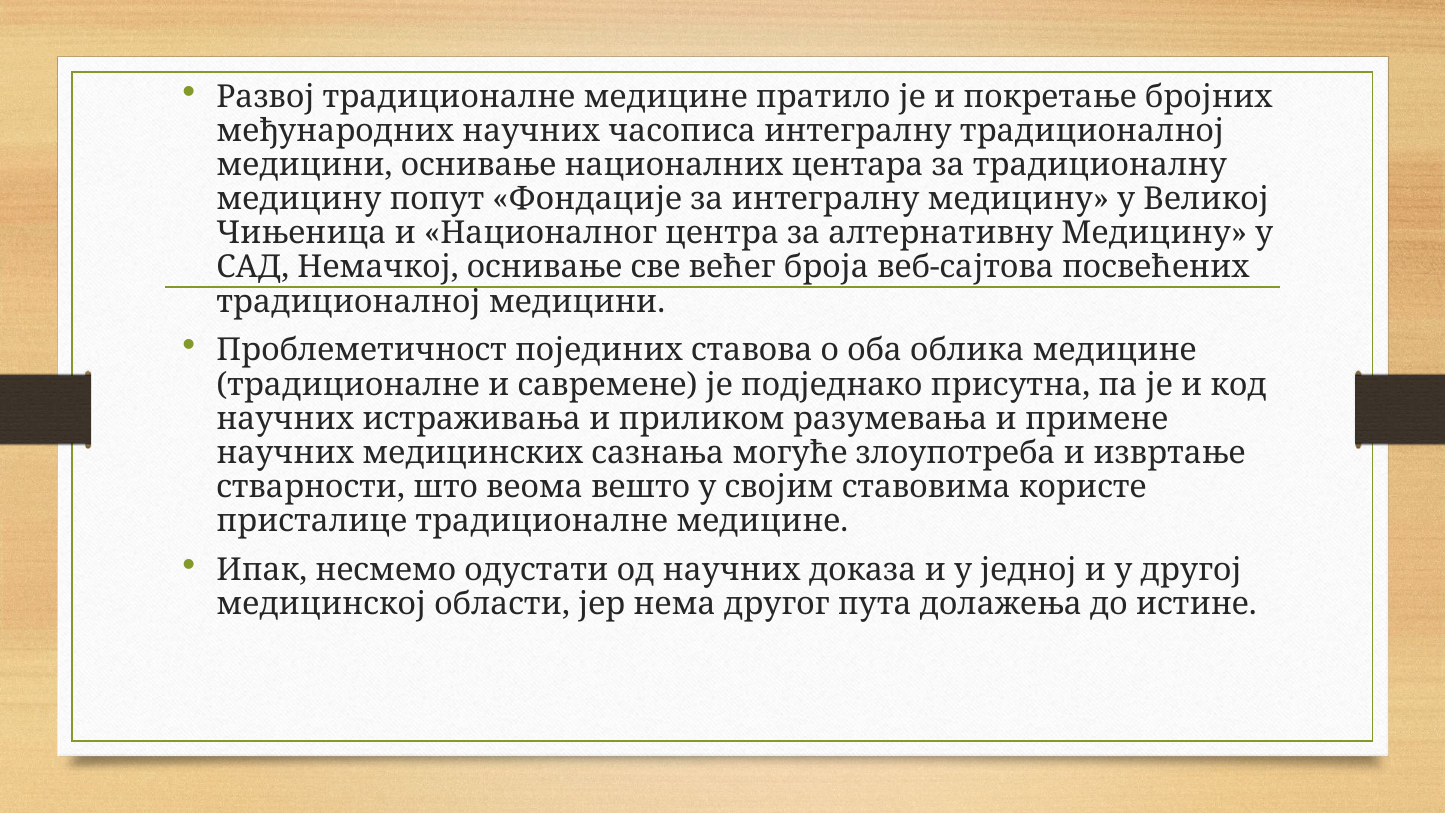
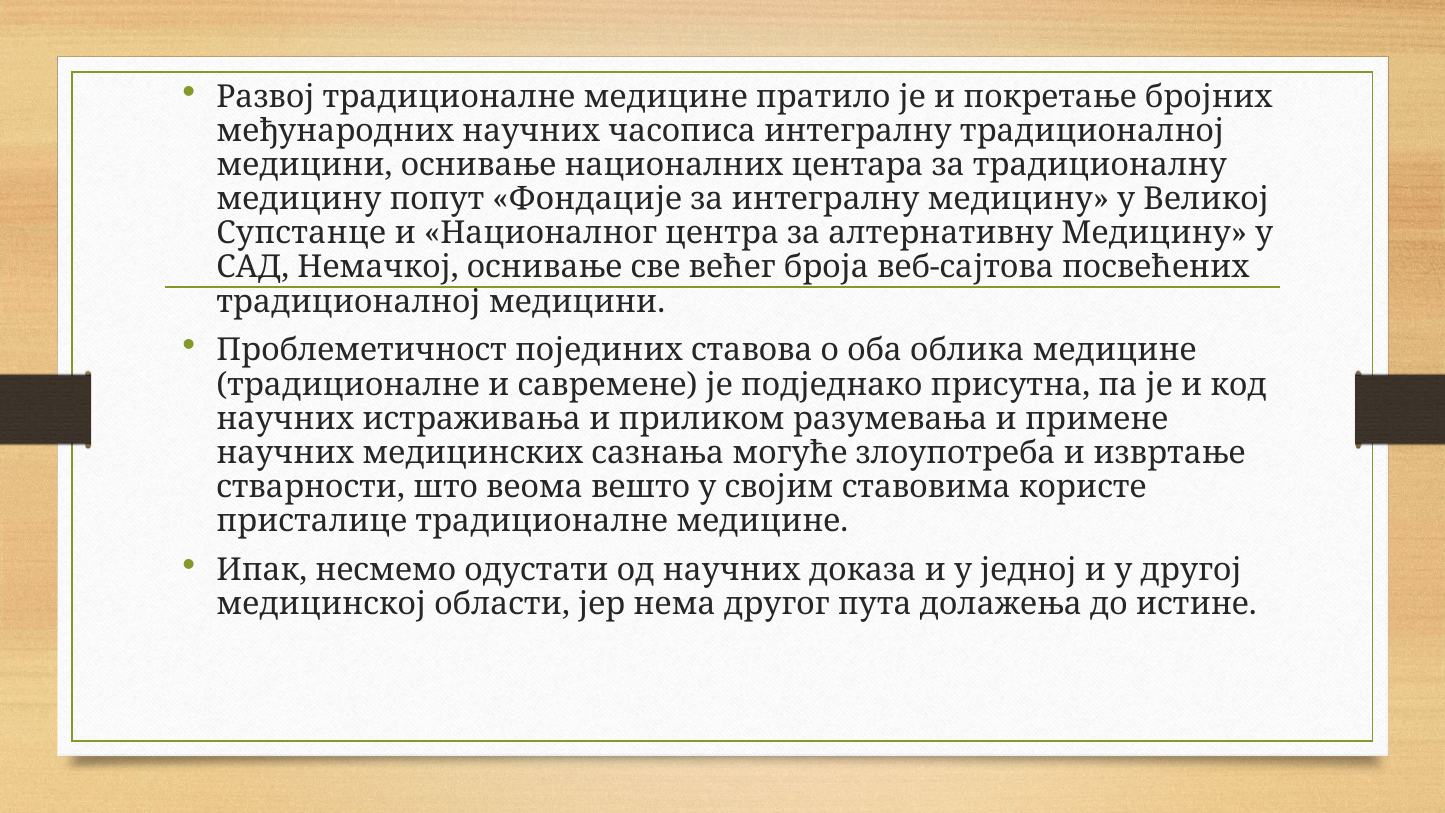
Чињеница: Чињеница -> Супстанце
